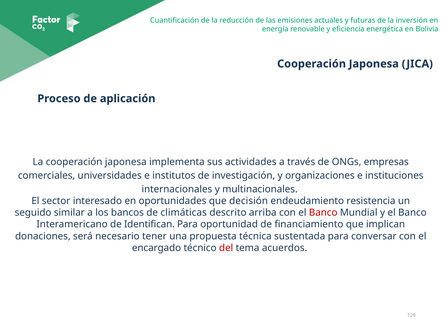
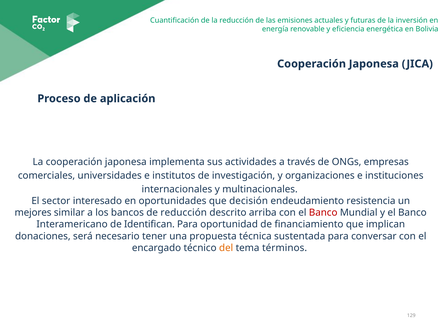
seguido: seguido -> mejores
de climáticas: climáticas -> reducción
del colour: red -> orange
acuerdos: acuerdos -> términos
